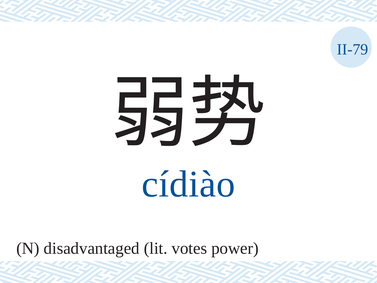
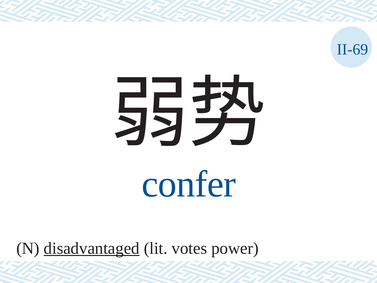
II-79: II-79 -> II-69
cídiào: cídiào -> confer
disadvantaged underline: none -> present
